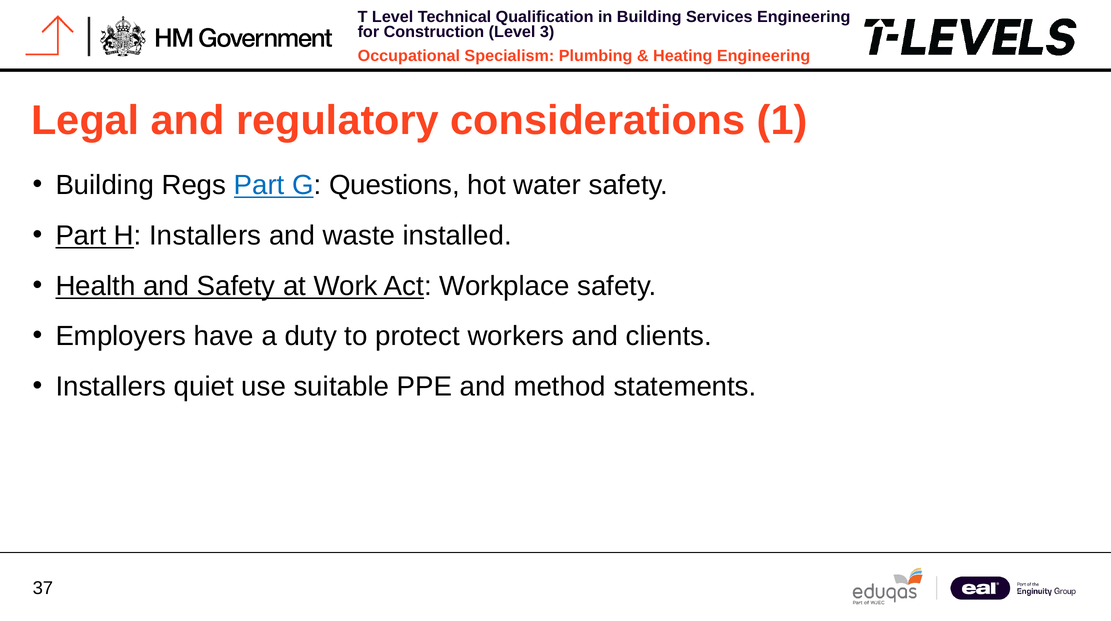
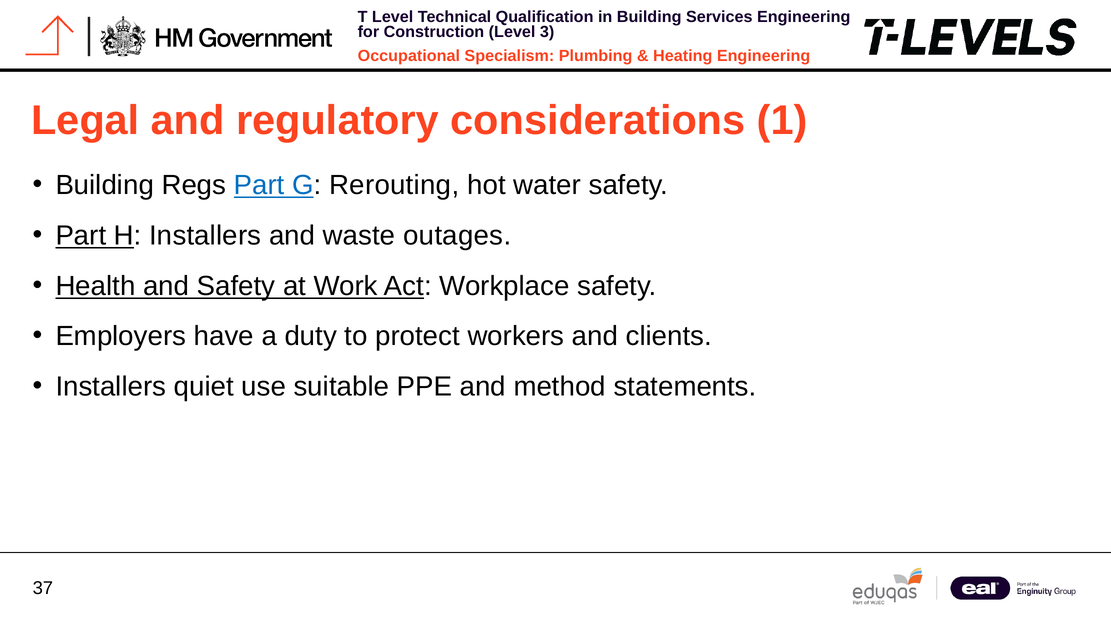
Questions: Questions -> Rerouting
installed: installed -> outages
